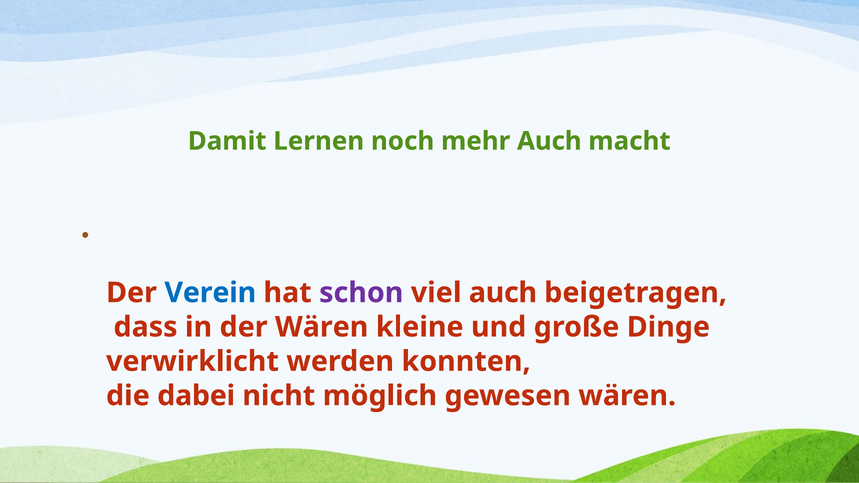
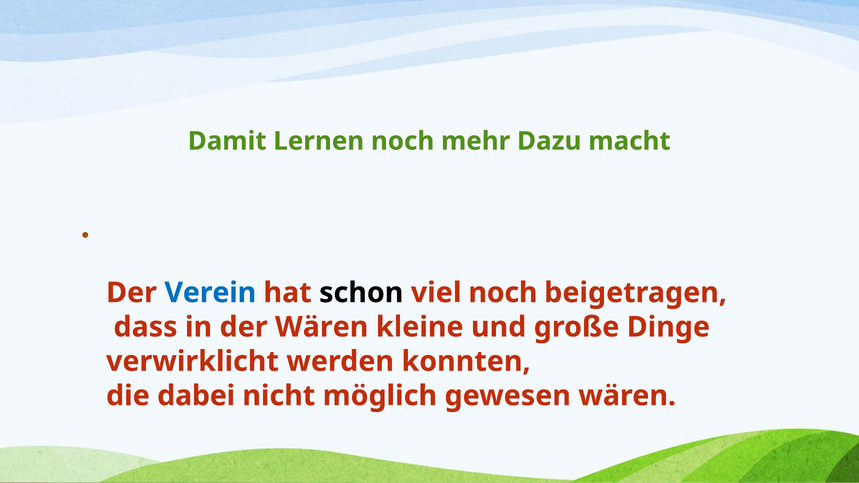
mehr Auch: Auch -> Dazu
schon colour: purple -> black
viel auch: auch -> noch
